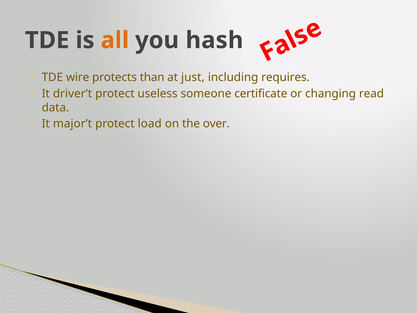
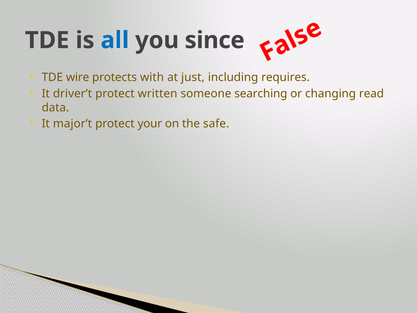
all colour: orange -> blue
hash: hash -> since
than: than -> with
useless: useless -> written
certificate: certificate -> searching
load: load -> your
over: over -> safe
